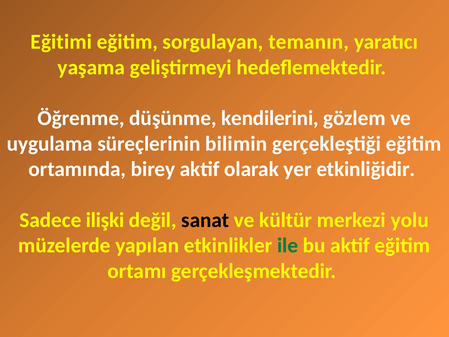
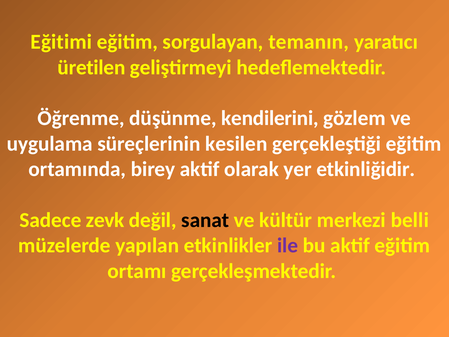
yaşama: yaşama -> üretilen
bilimin: bilimin -> kesilen
ilişki: ilişki -> zevk
yolu: yolu -> belli
ile colour: green -> purple
